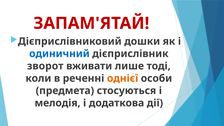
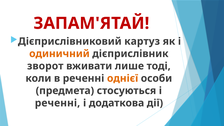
дошки: дошки -> картуз
одиничний colour: blue -> orange
мелодія at (58, 103): мелодія -> реченні
